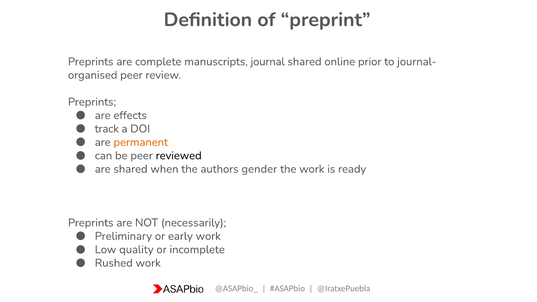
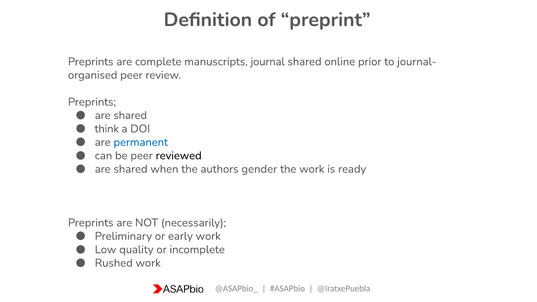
effects at (130, 115): effects -> shared
track: track -> think
permanent colour: orange -> blue
